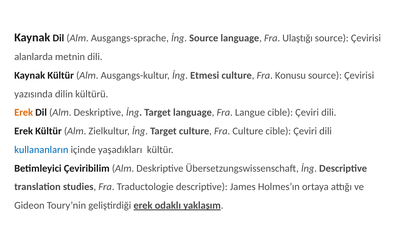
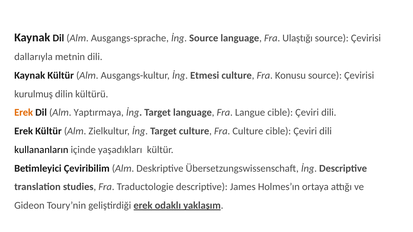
alanlarda: alanlarda -> dallarıyla
yazısında: yazısında -> kurulmuş
Dil Alm Deskriptive: Deskriptive -> Yaptırmaya
kullananların colour: blue -> black
